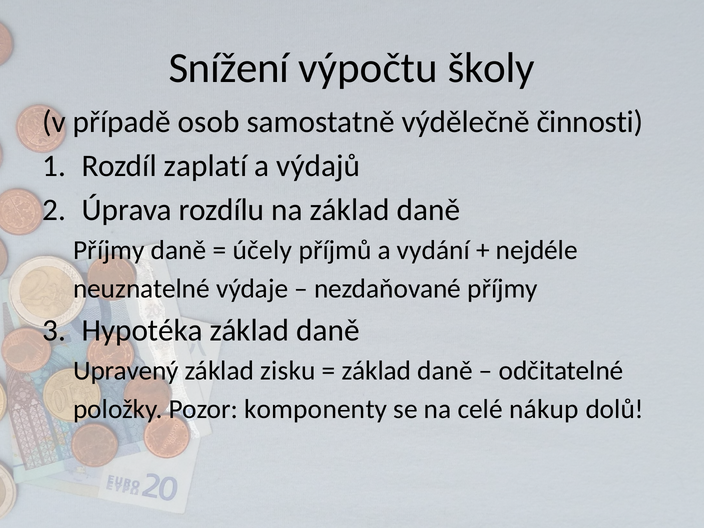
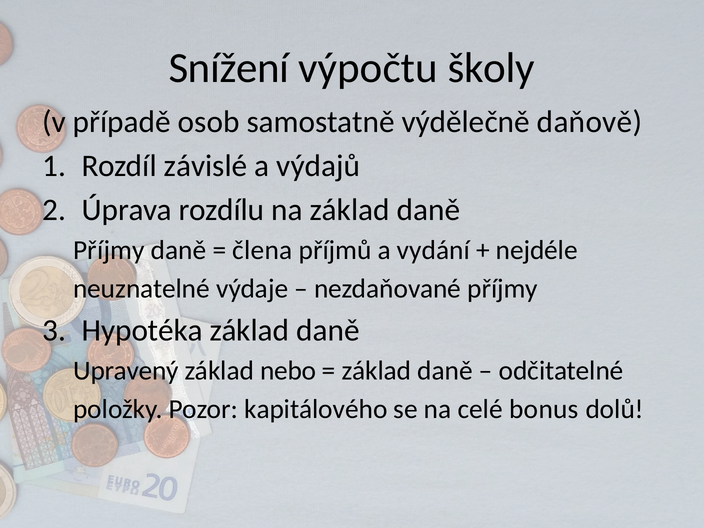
činnosti: činnosti -> daňově
zaplatí: zaplatí -> závislé
účely: účely -> člena
zisku: zisku -> nebo
komponenty: komponenty -> kapitálového
nákup: nákup -> bonus
